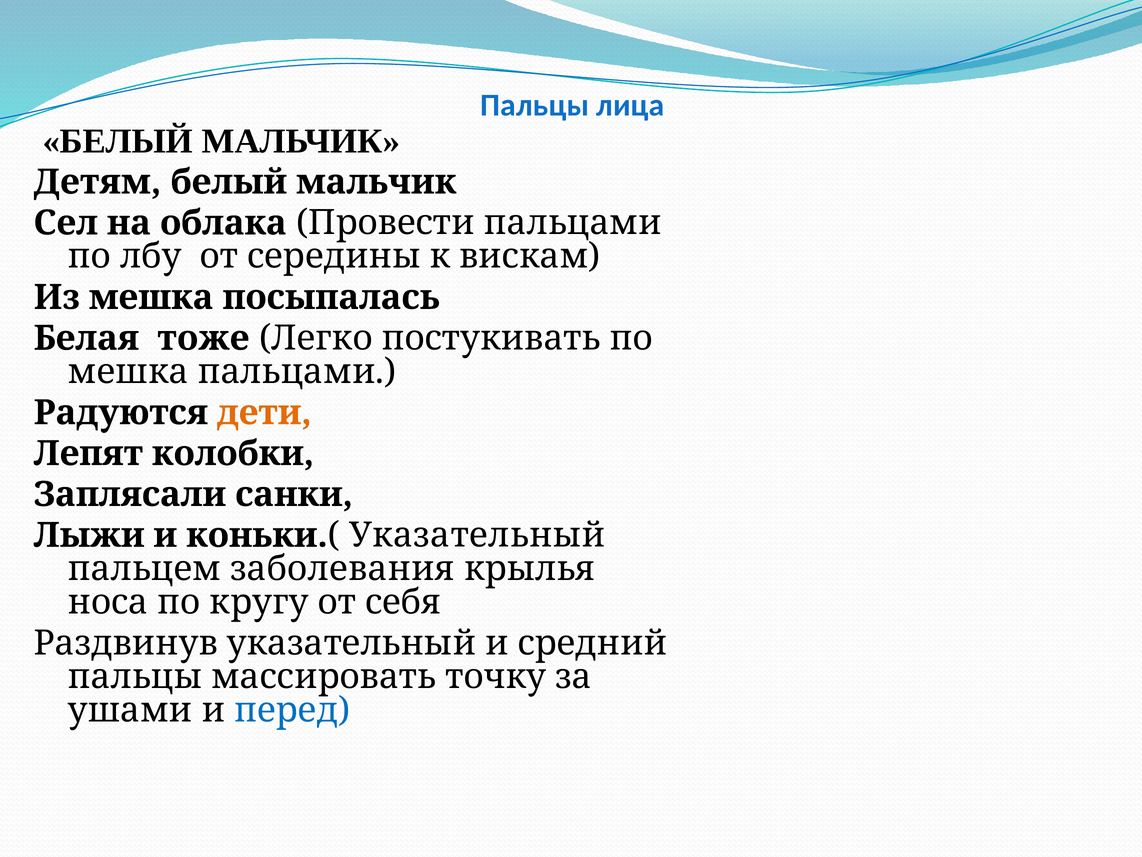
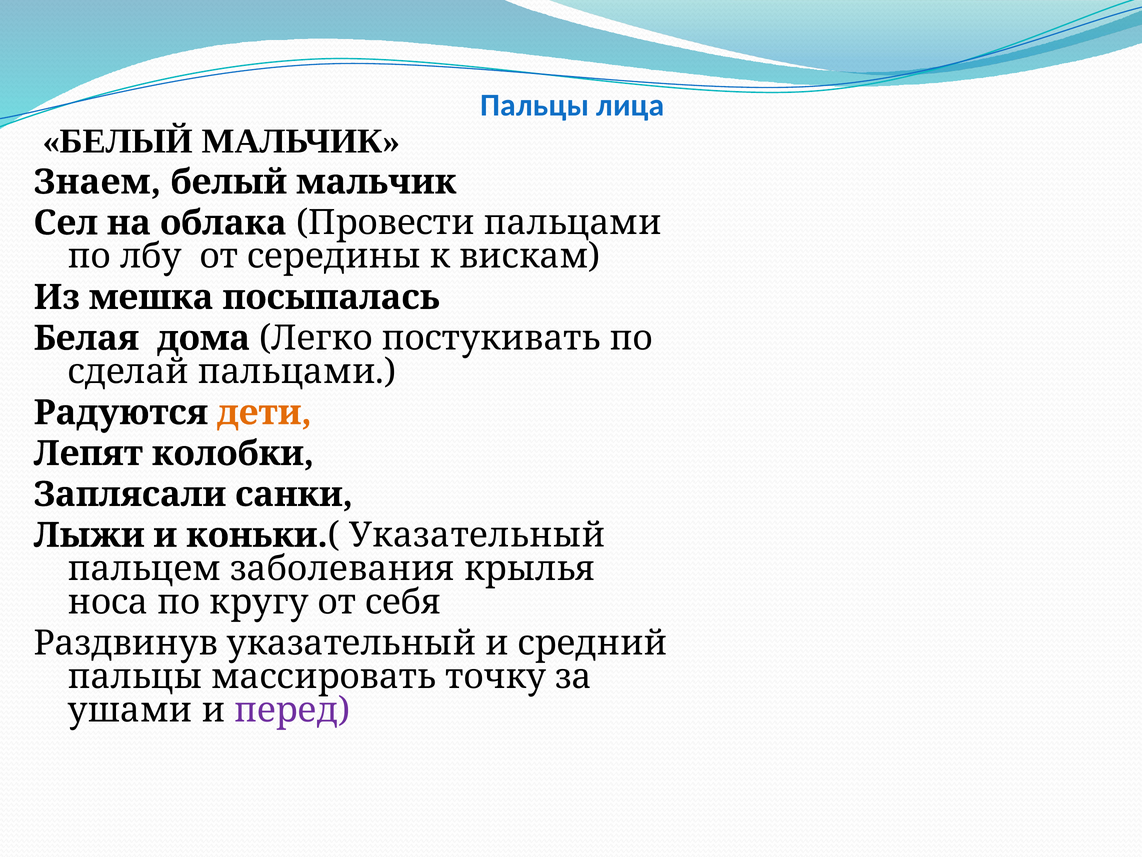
Детям: Детям -> Знаем
тоже: тоже -> дома
мешка at (128, 372): мешка -> сделай
перед colour: blue -> purple
